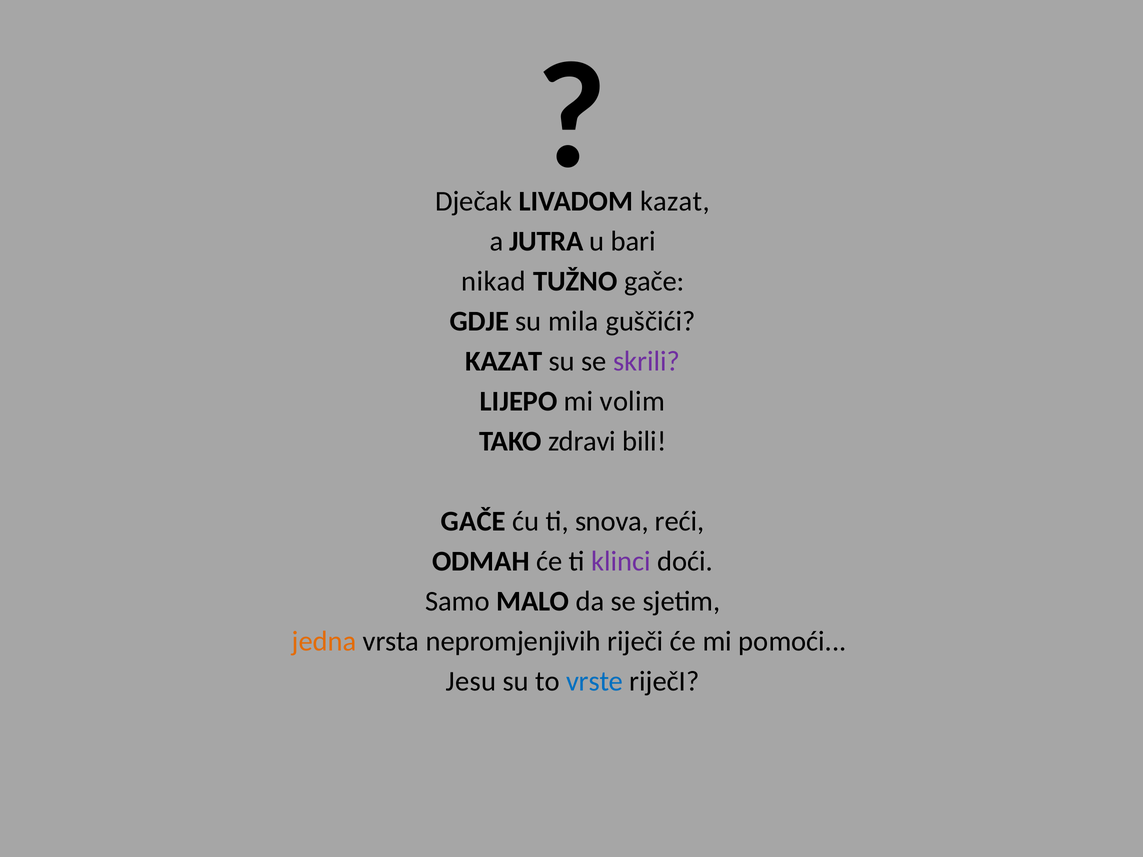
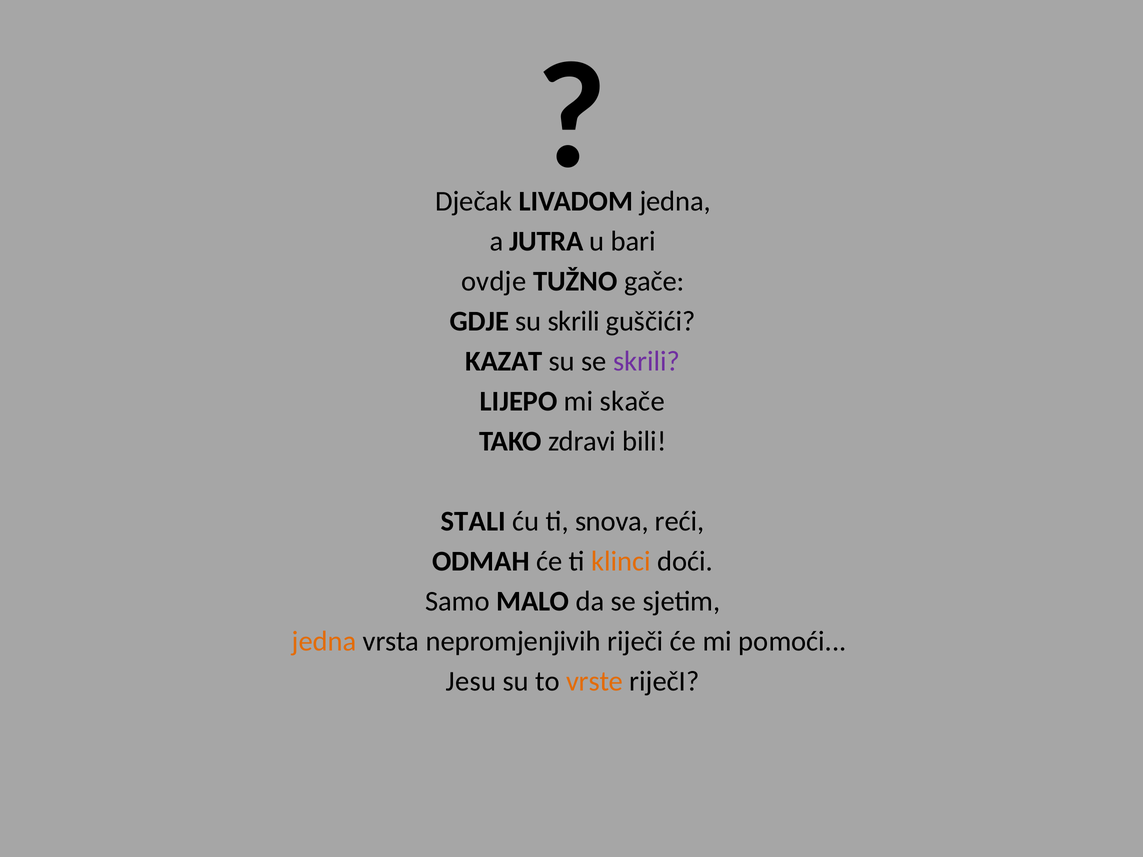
kazat at (675, 201): kazat -> jedna
nikad: nikad -> ovdje
su mila: mila -> skrili
volim: volim -> skače
GAČE at (473, 521): GAČE -> STALI
klinci colour: purple -> orange
vrste colour: blue -> orange
